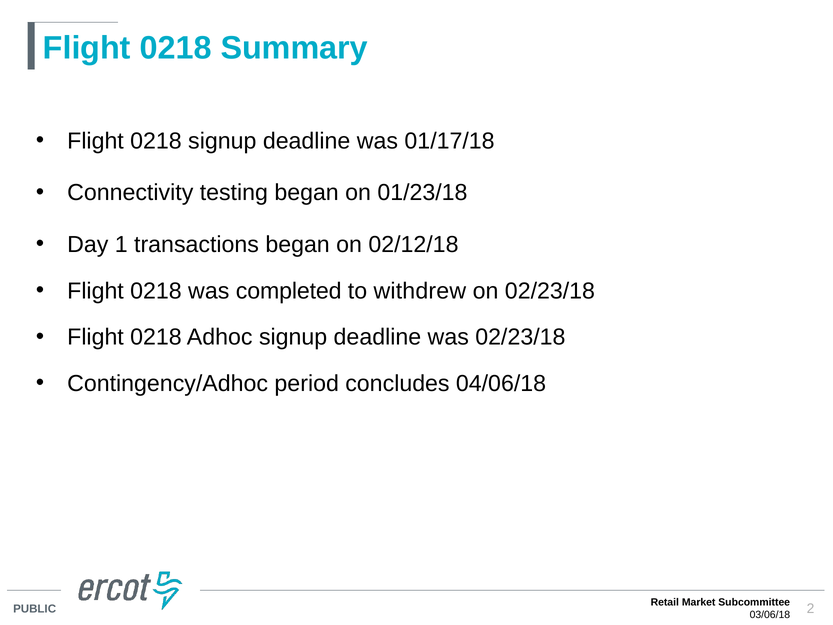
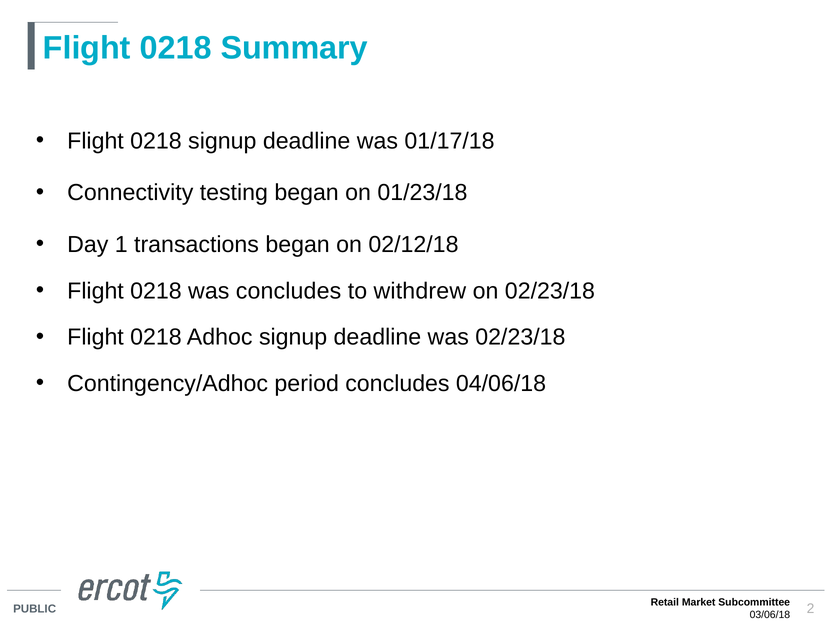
was completed: completed -> concludes
